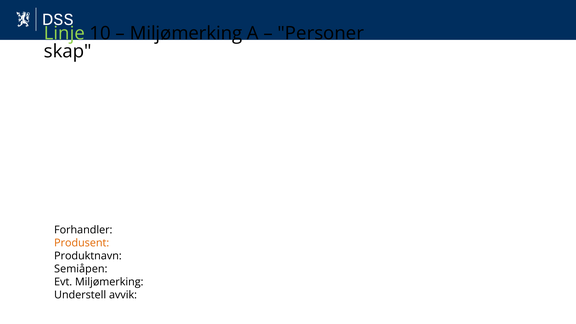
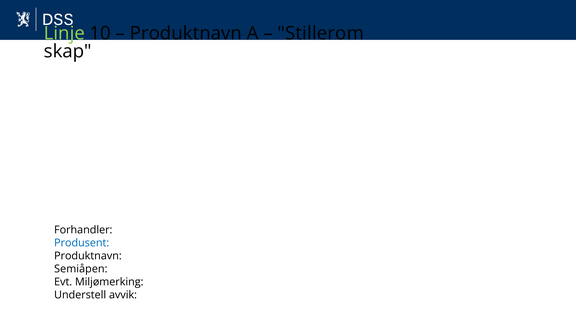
Miljømerking at (186, 33): Miljømerking -> Produktnavn
Personer: Personer -> Stillerom
Produsent colour: orange -> blue
